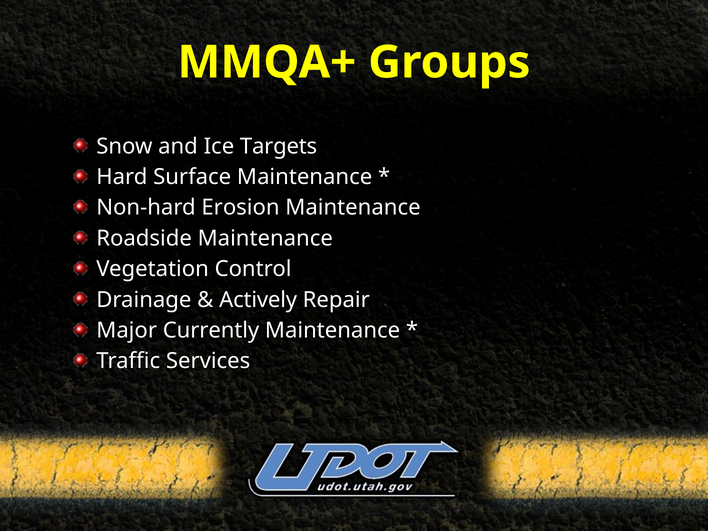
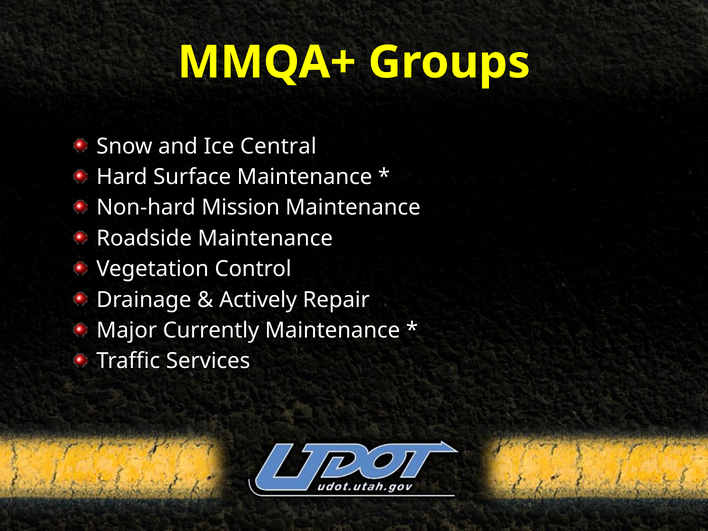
Targets: Targets -> Central
Erosion: Erosion -> Mission
